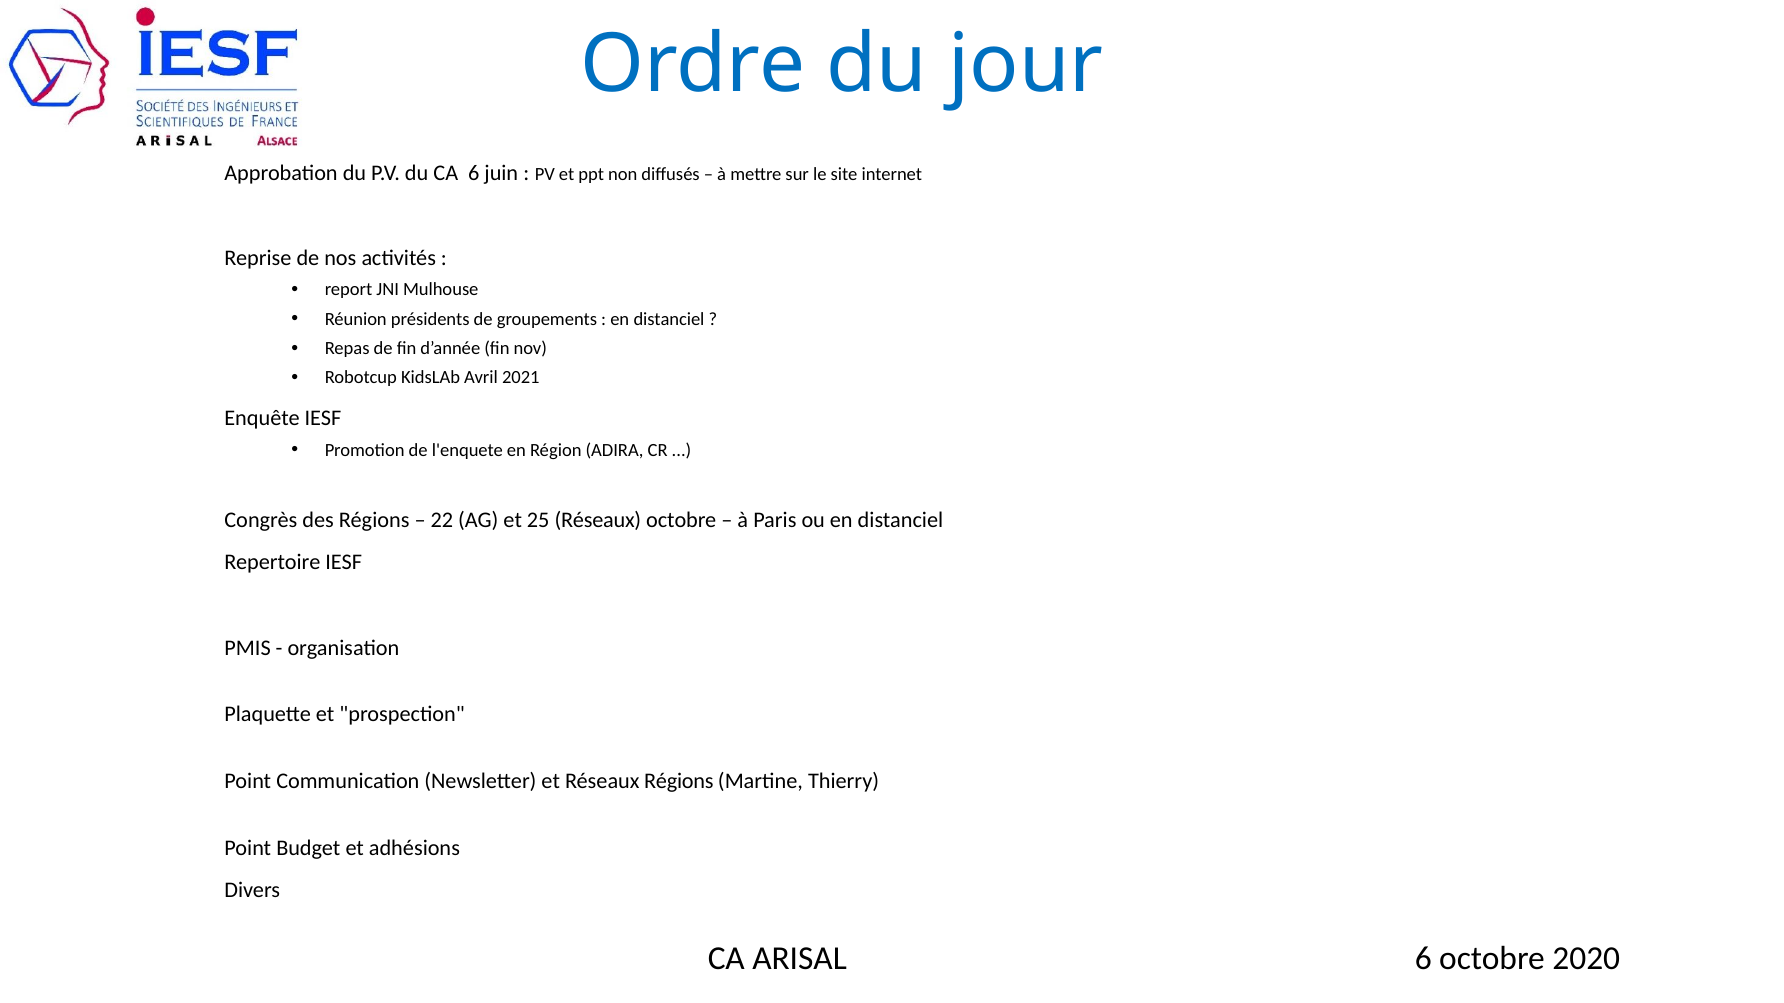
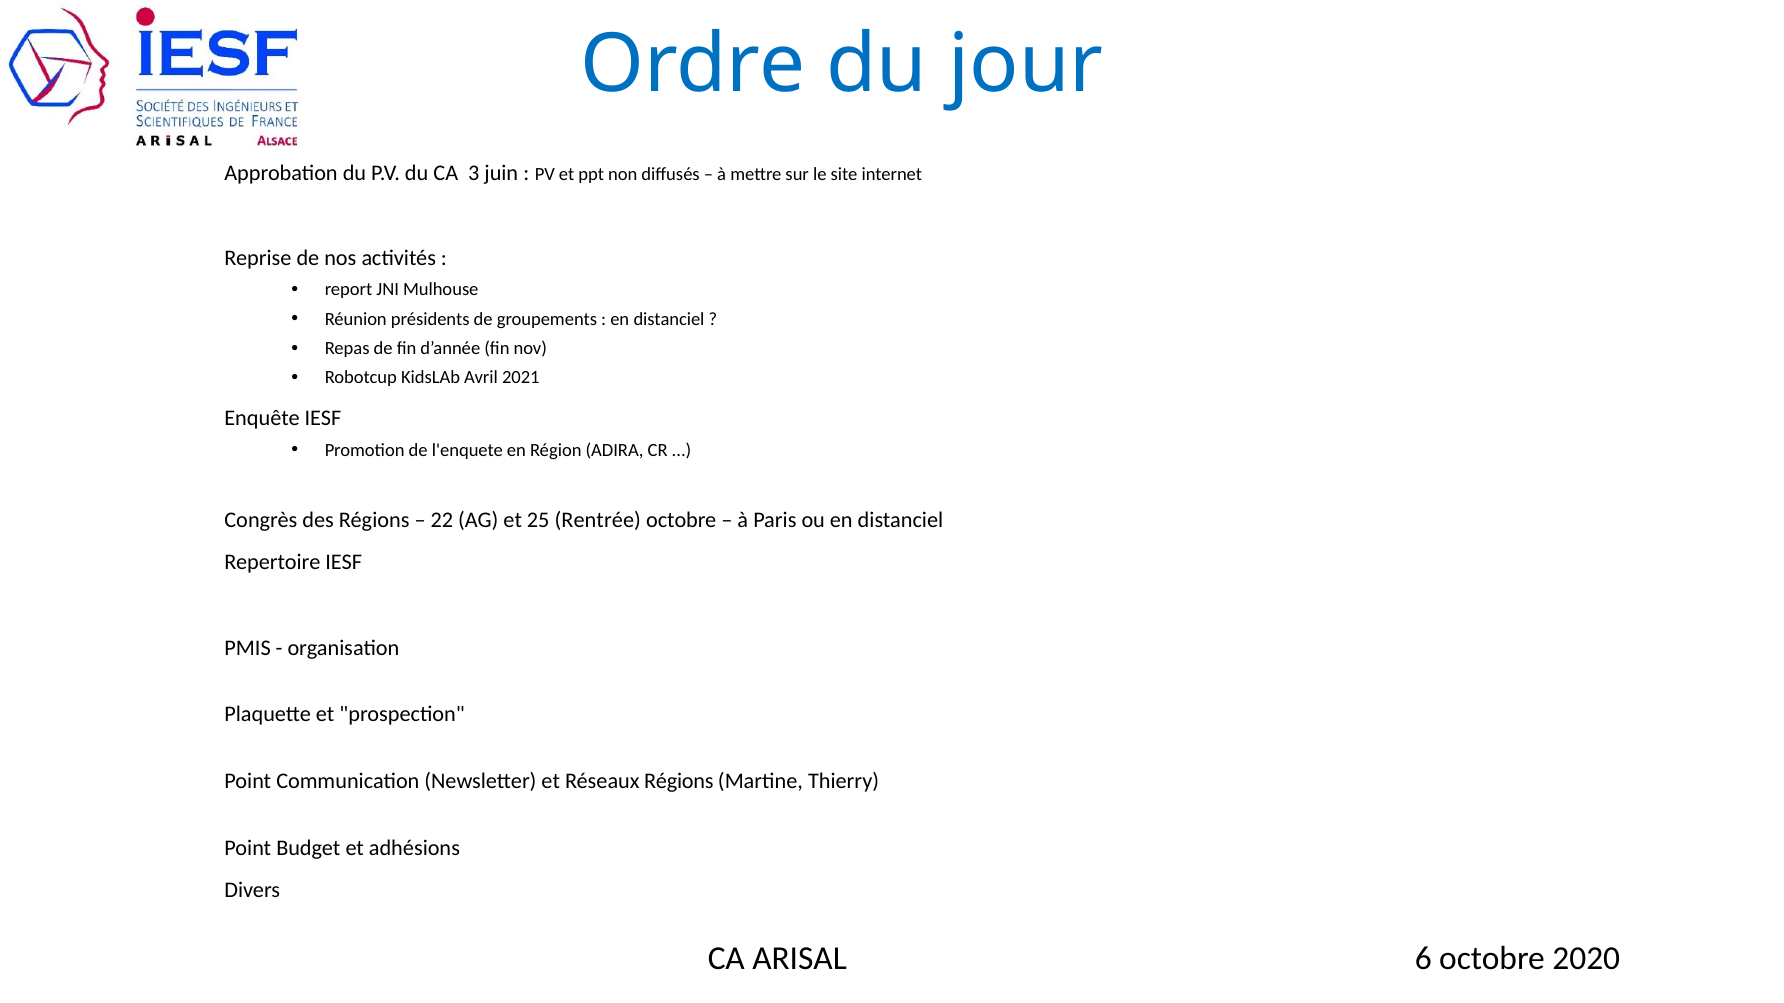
CA 6: 6 -> 3
25 Réseaux: Réseaux -> Rentrée
